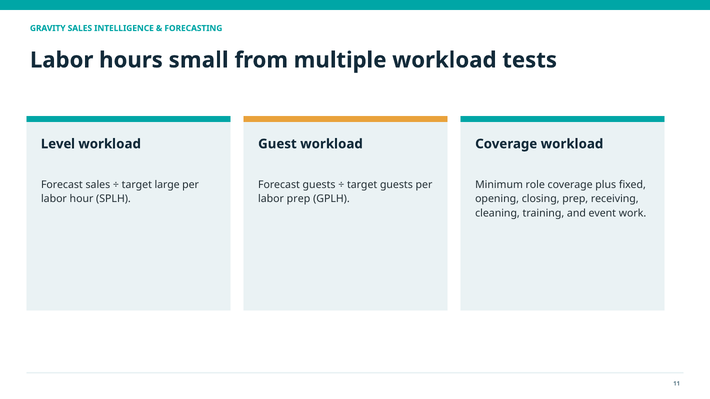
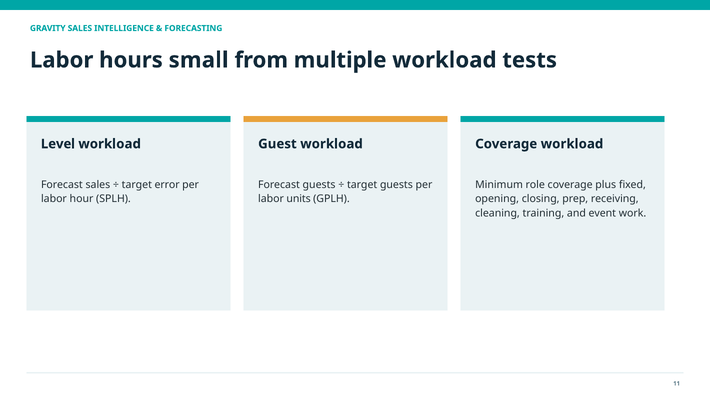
large: large -> error
labor prep: prep -> units
